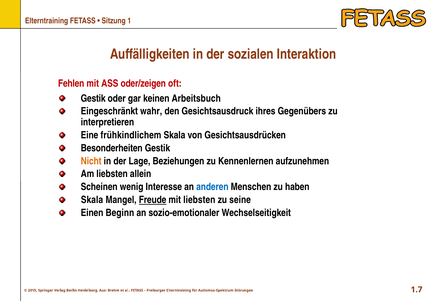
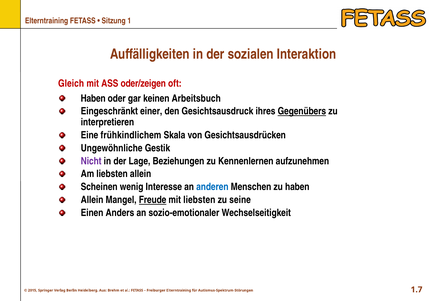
Fehlen: Fehlen -> Gleich
Gestik at (93, 98): Gestik -> Haben
wahr: wahr -> einer
Gegenübers underline: none -> present
Besonderheiten: Besonderheiten -> Ungewöhnliche
Nicht colour: orange -> purple
Skala at (92, 200): Skala -> Allein
Beginn: Beginn -> Anders
